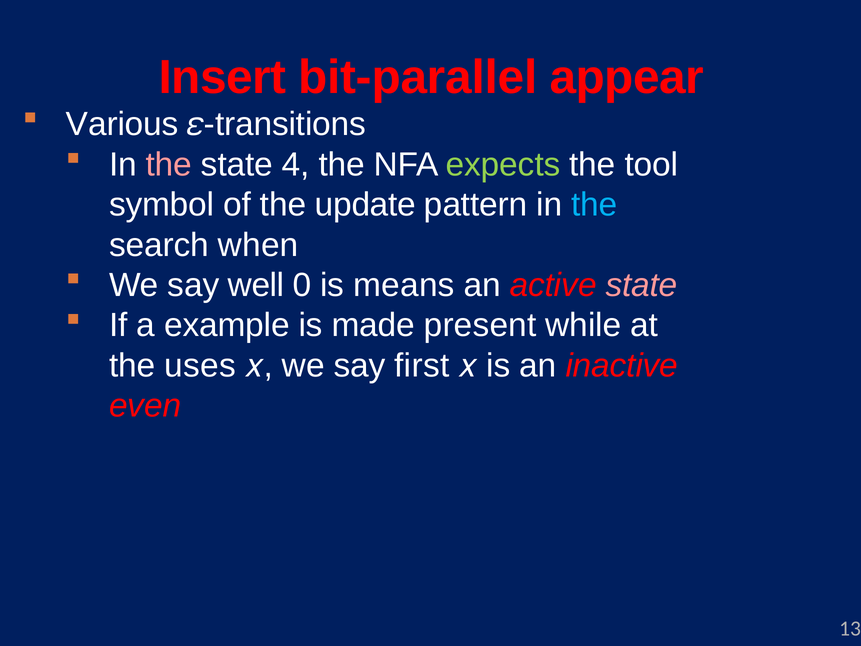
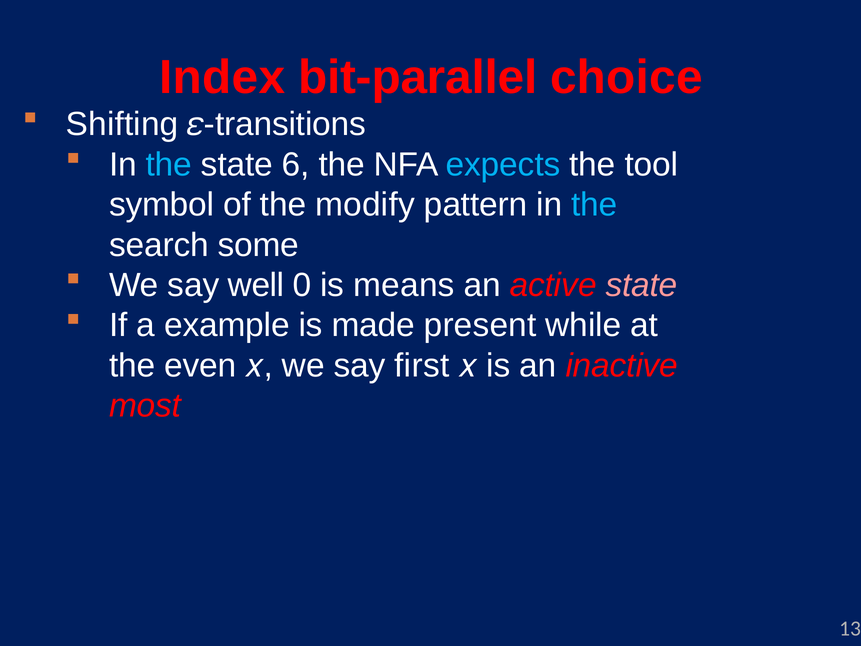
Insert: Insert -> Index
appear: appear -> choice
Various: Various -> Shifting
the at (169, 165) colour: pink -> light blue
4: 4 -> 6
expects colour: light green -> light blue
update: update -> modify
when: when -> some
uses: uses -> even
even: even -> most
